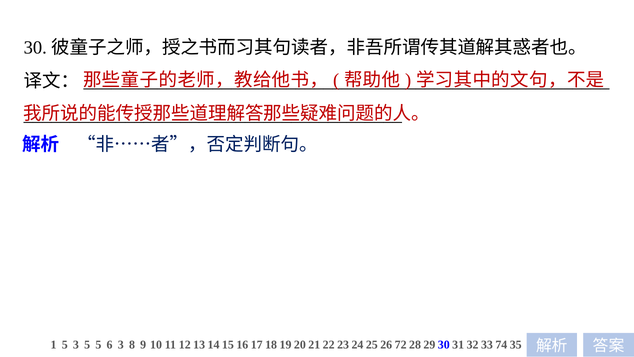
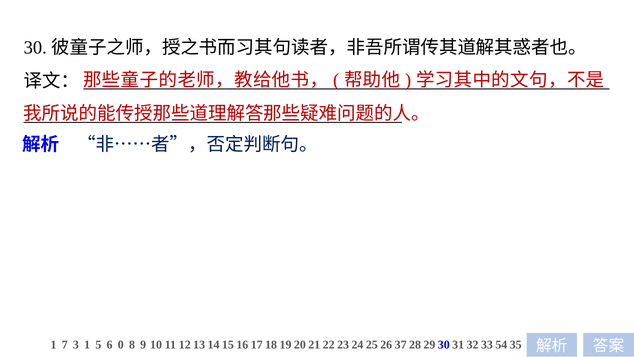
1 5: 5 -> 7
3 5: 5 -> 1
6 3: 3 -> 0
72: 72 -> 37
74: 74 -> 54
